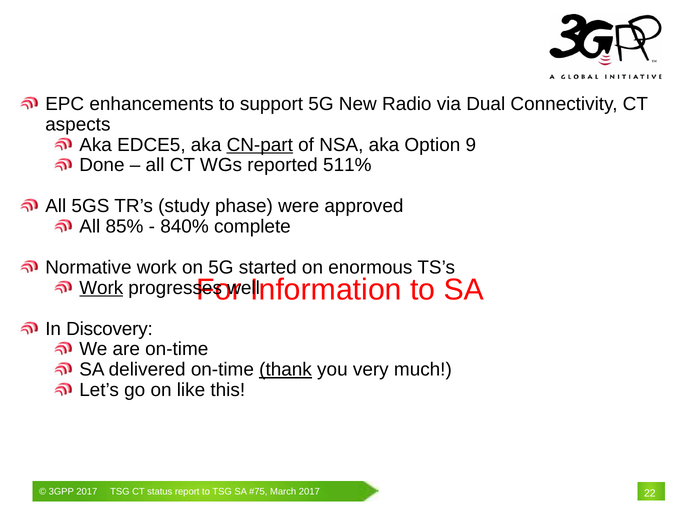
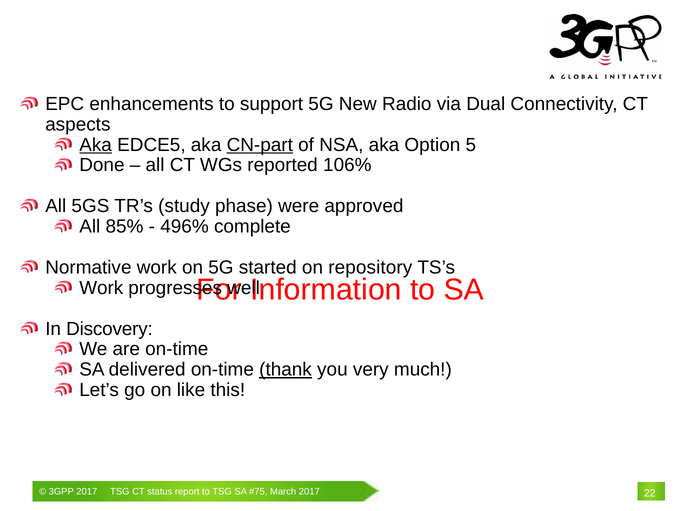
Aka at (96, 145) underline: none -> present
9: 9 -> 5
511%: 511% -> 106%
840%: 840% -> 496%
enormous: enormous -> repository
Work at (101, 288) underline: present -> none
